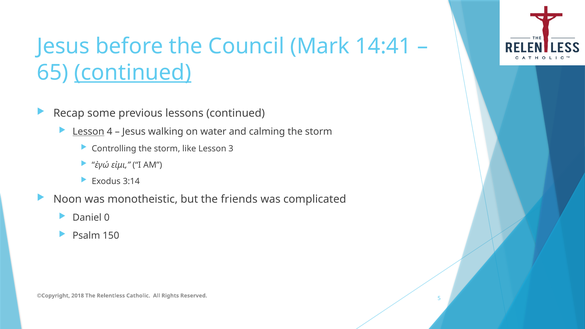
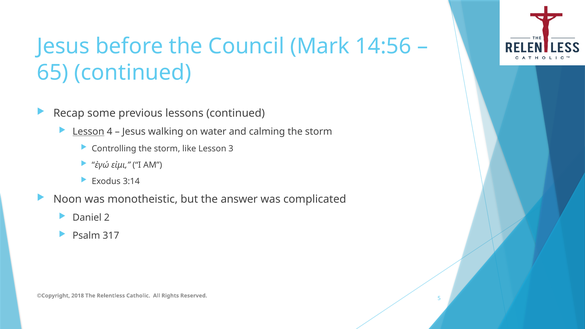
14:41: 14:41 -> 14:56
continued at (133, 72) underline: present -> none
friends: friends -> answer
0: 0 -> 2
150: 150 -> 317
